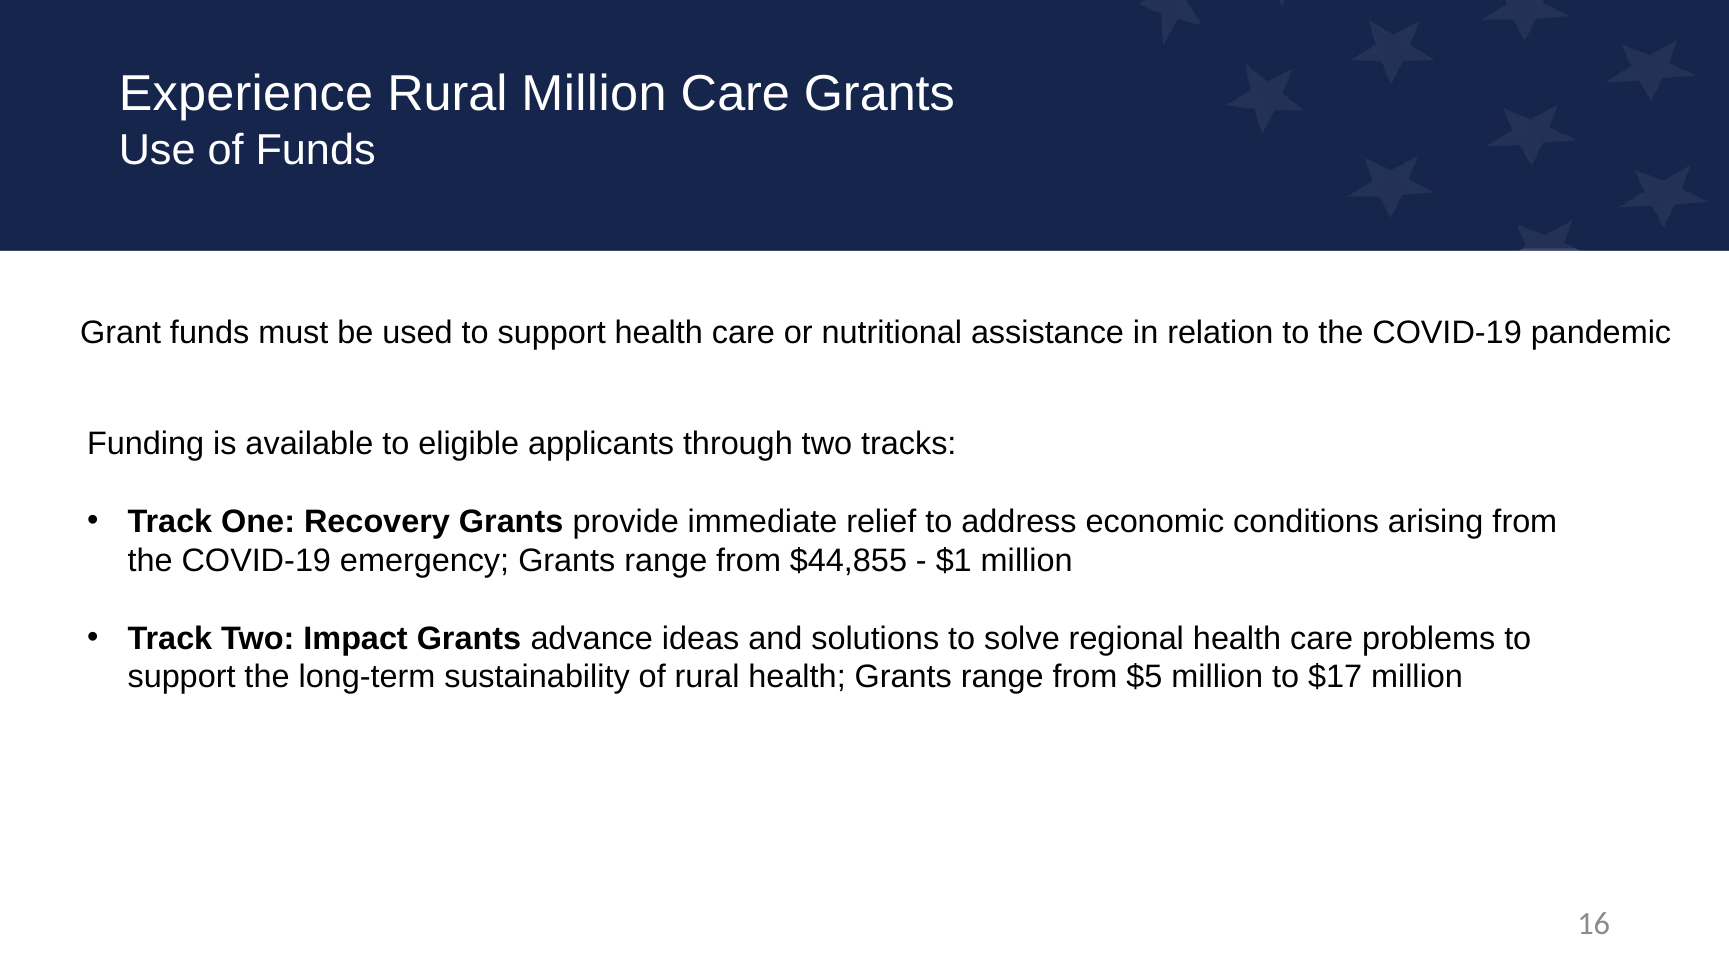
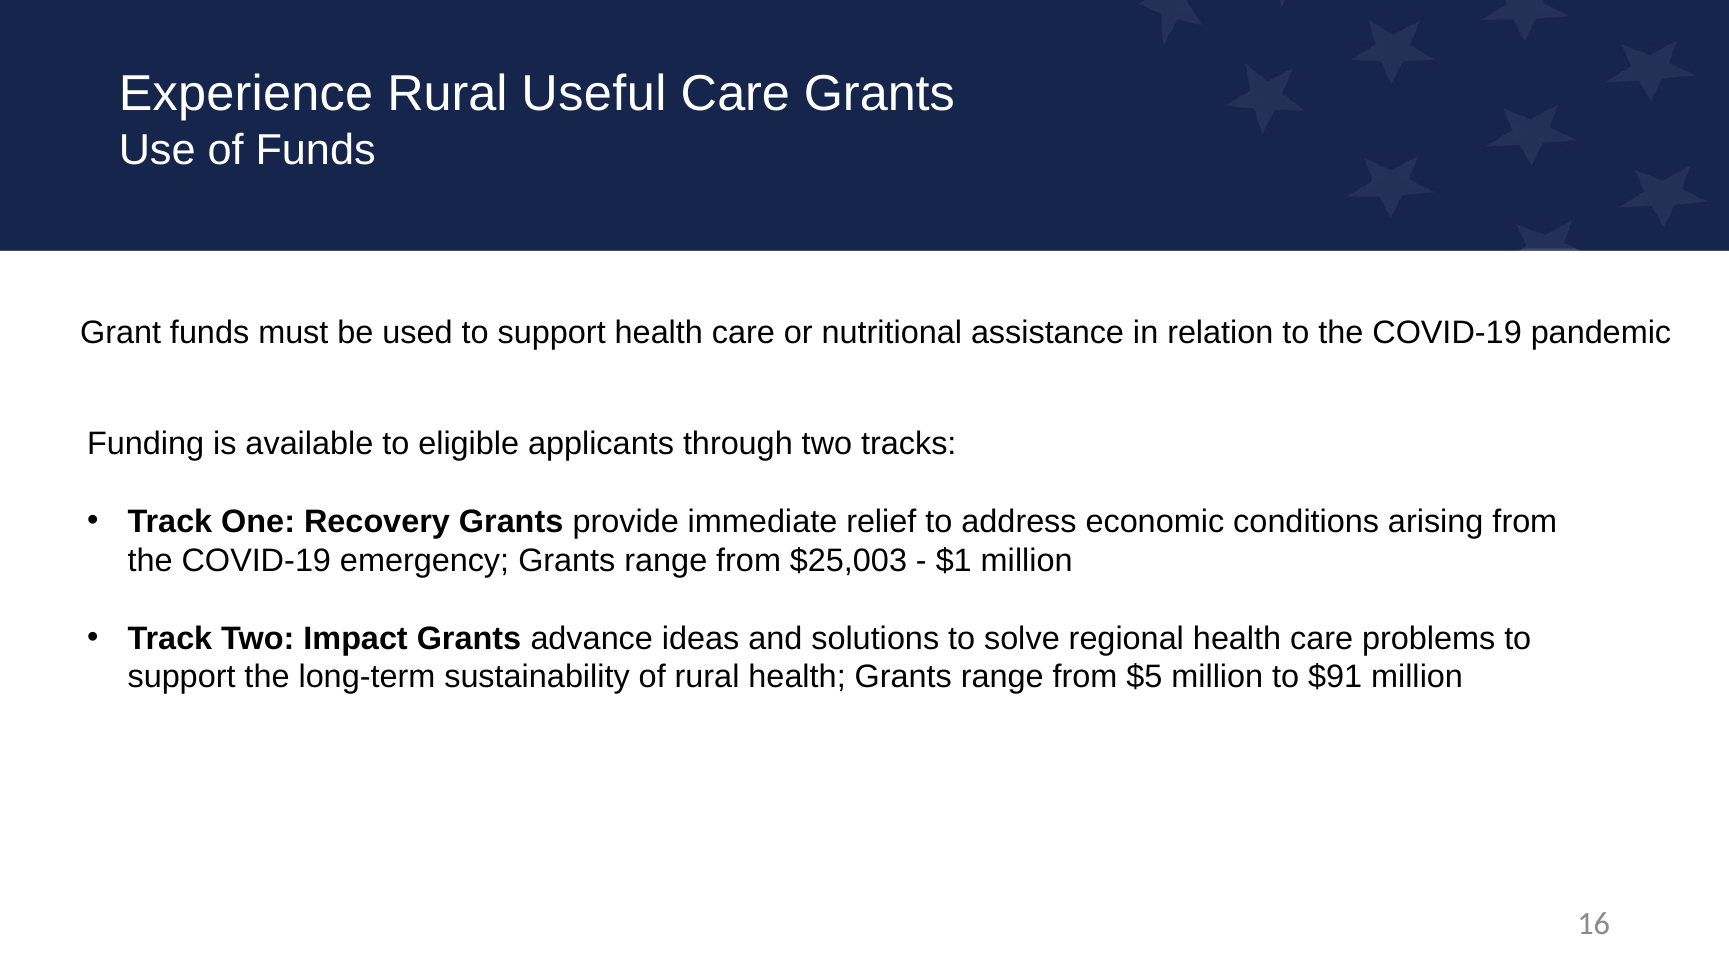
Rural Million: Million -> Useful
$44,855: $44,855 -> $25,003
$17: $17 -> $91
